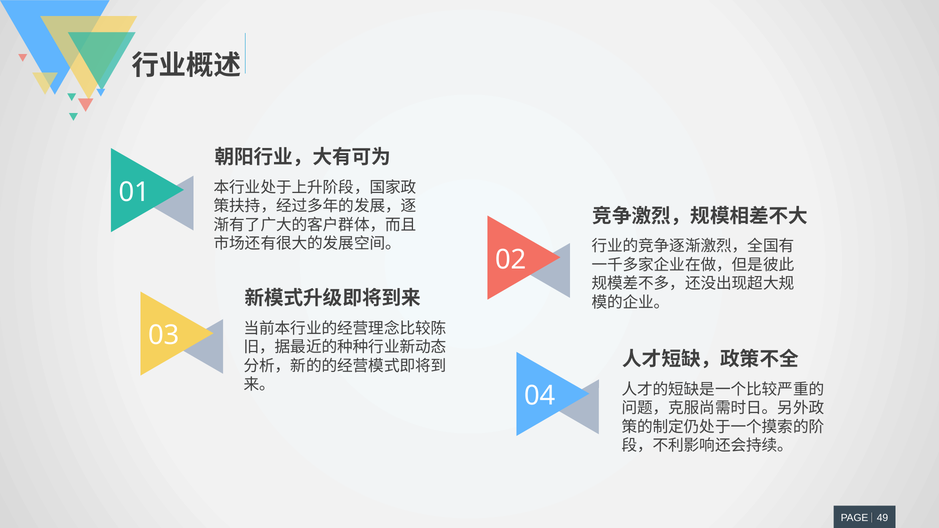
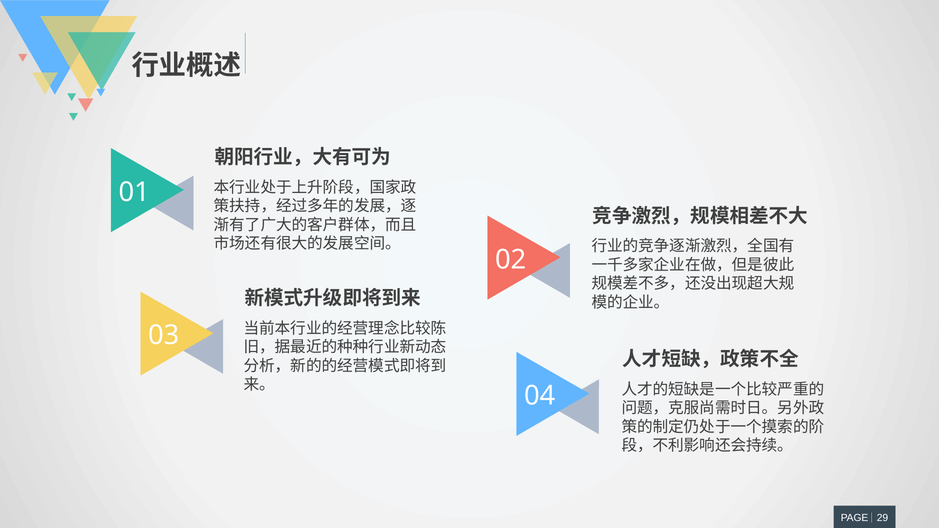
49: 49 -> 29
